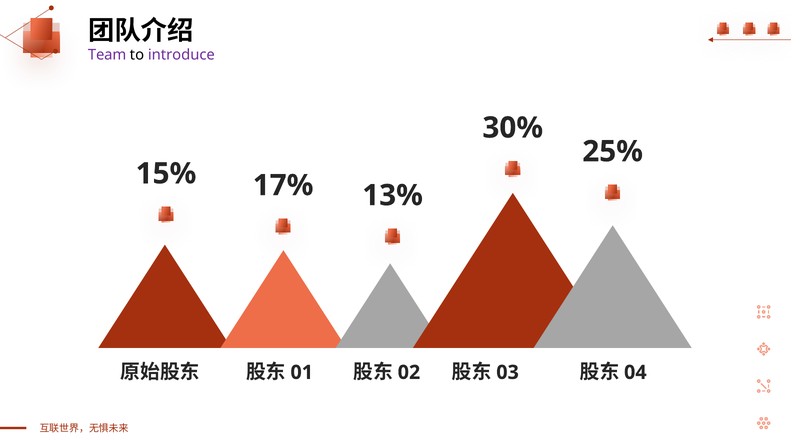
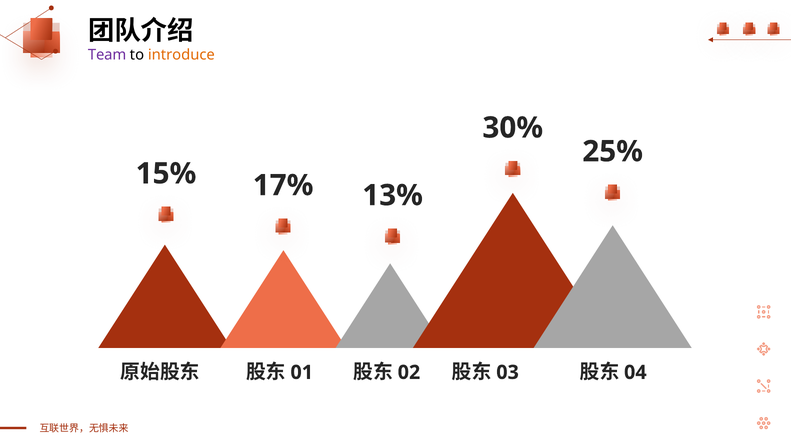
introduce colour: purple -> orange
